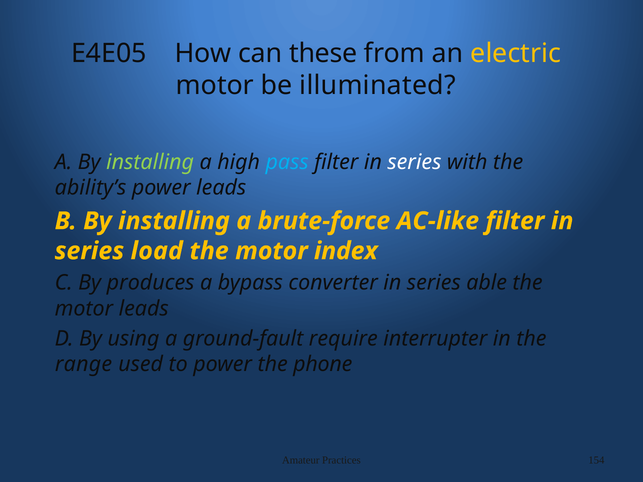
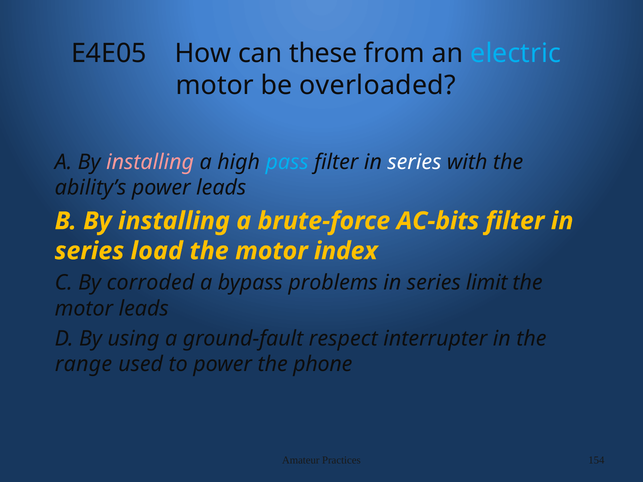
electric colour: yellow -> light blue
illuminated: illuminated -> overloaded
installing at (150, 162) colour: light green -> pink
AC-like: AC-like -> AC-bits
produces: produces -> corroded
converter: converter -> problems
able: able -> limit
require: require -> respect
